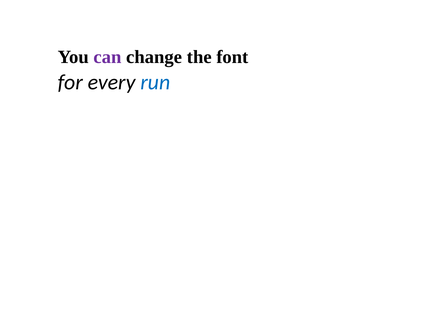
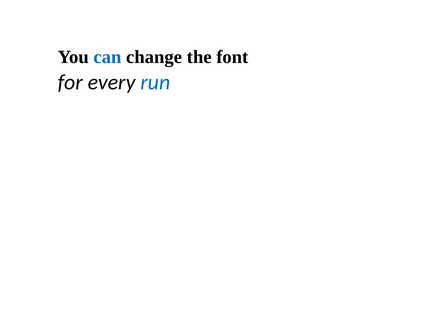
can colour: purple -> blue
